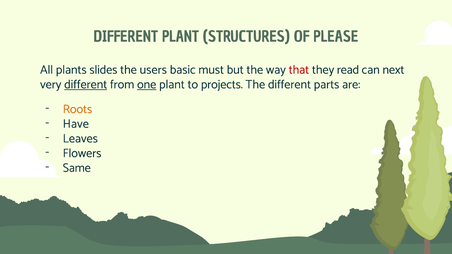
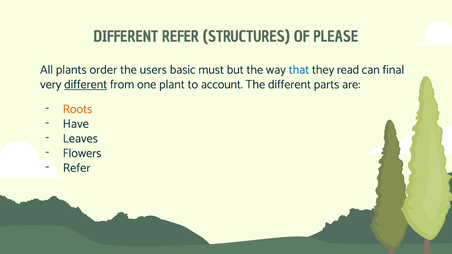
DIFFERENT PLANT: PLANT -> REFER
slides: slides -> order
that colour: red -> blue
next: next -> final
one underline: present -> none
projects: projects -> account
Same at (77, 168): Same -> Refer
